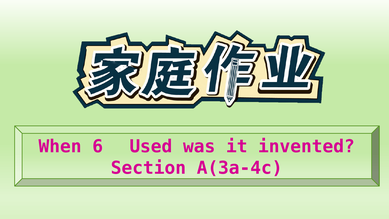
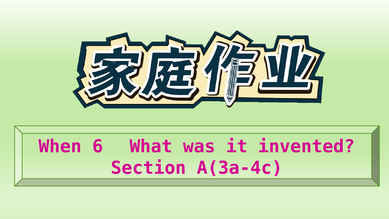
Used: Used -> What
